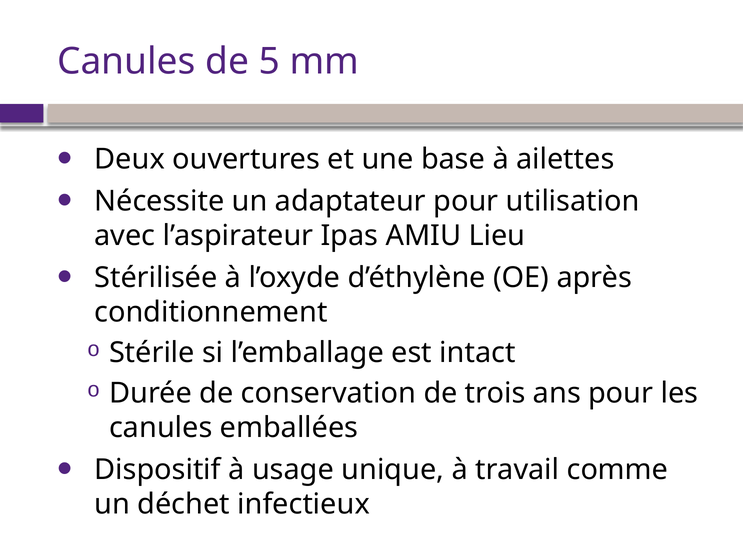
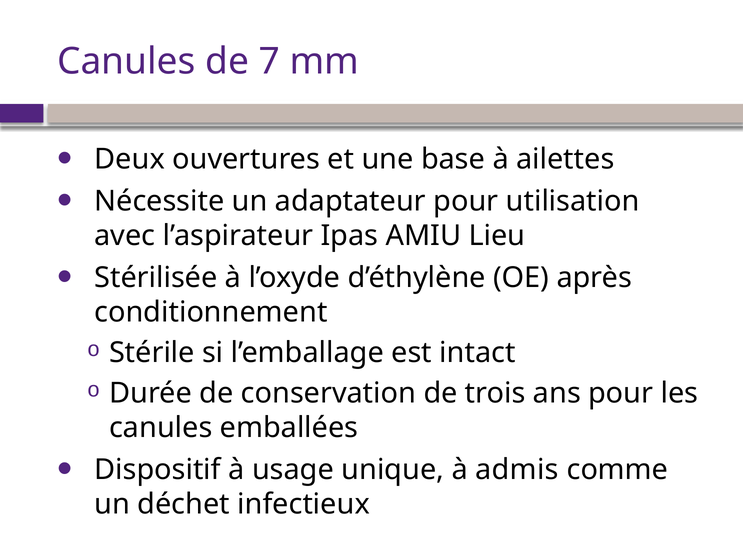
5: 5 -> 7
travail: travail -> admis
